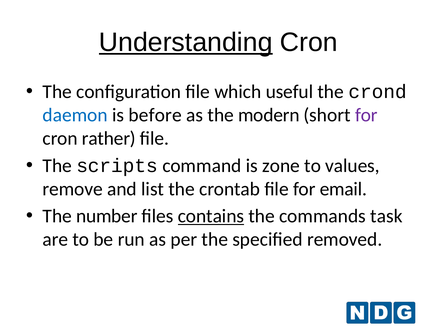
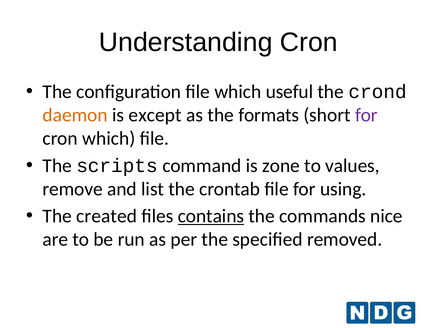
Understanding underline: present -> none
daemon colour: blue -> orange
before: before -> except
modern: modern -> formats
cron rather: rather -> which
email: email -> using
number: number -> created
task: task -> nice
